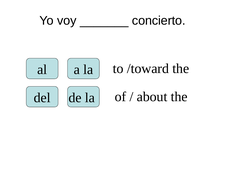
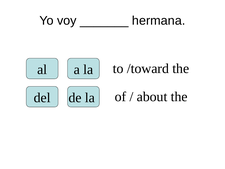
concierto: concierto -> hermana
